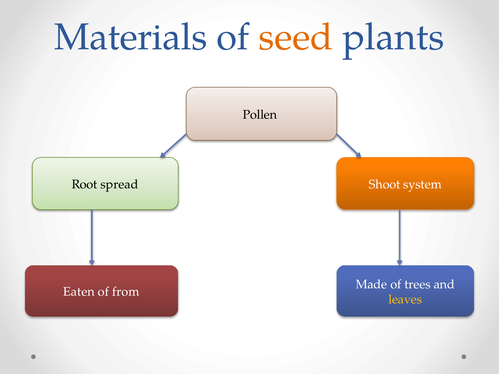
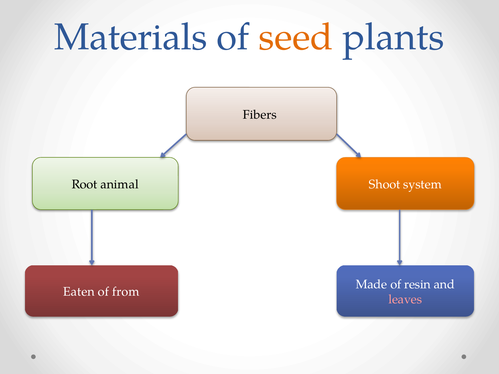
Pollen: Pollen -> Fibers
spread: spread -> animal
trees: trees -> resin
leaves colour: yellow -> pink
